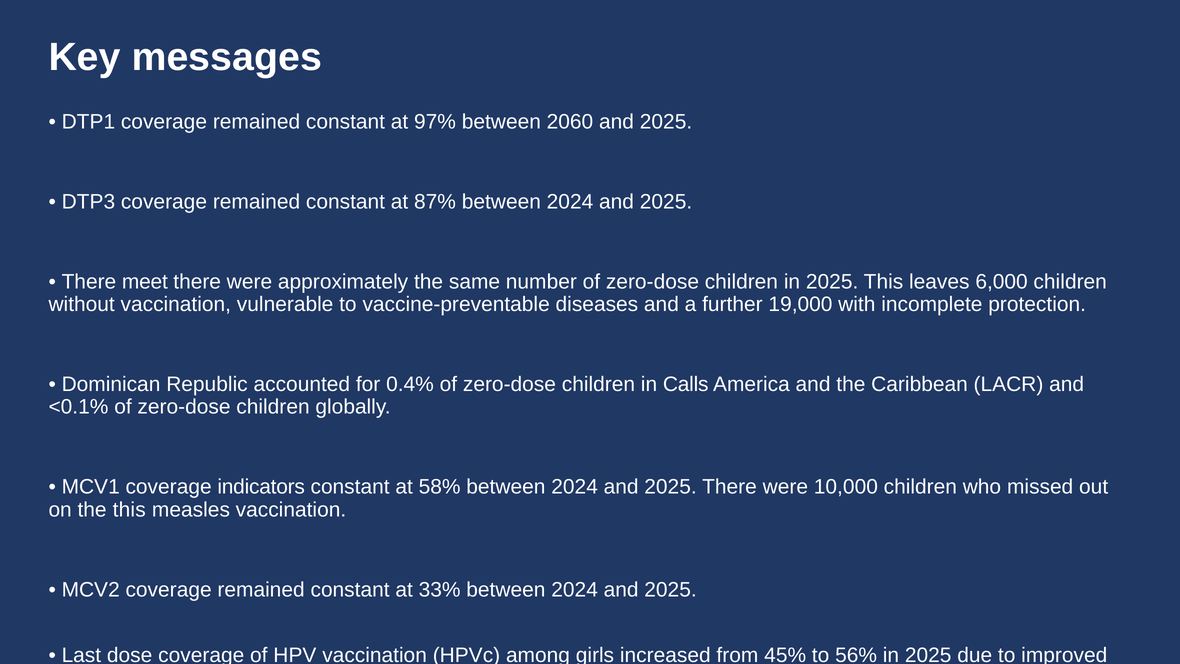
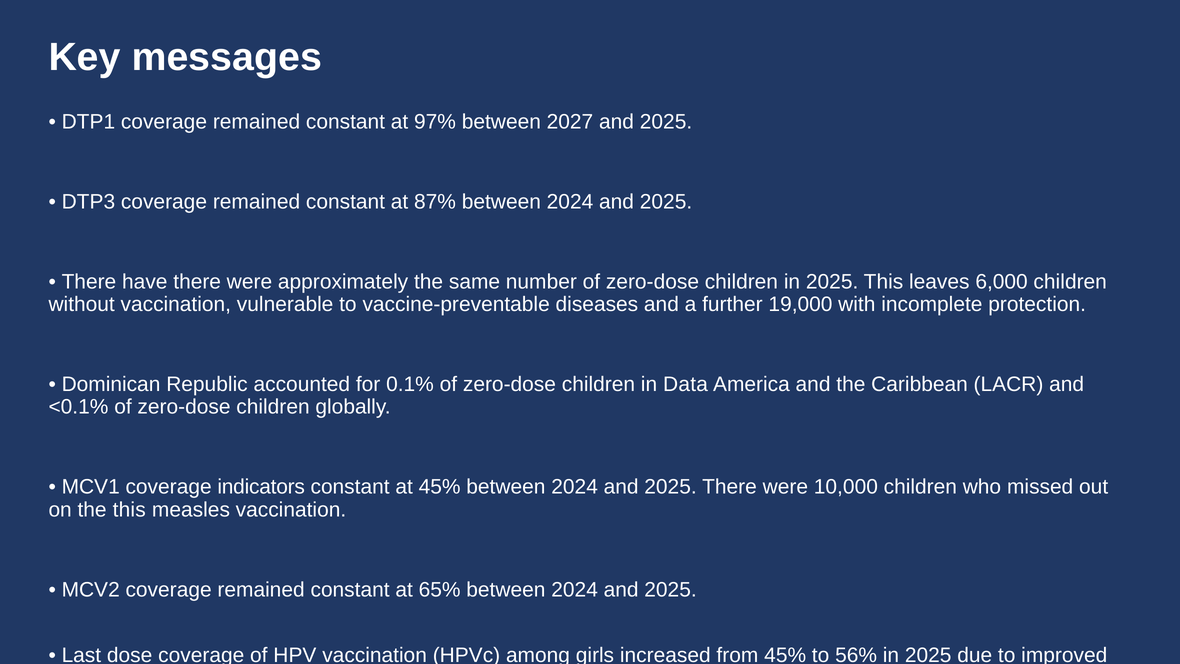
2060: 2060 -> 2027
meet: meet -> have
0.4%: 0.4% -> 0.1%
Calls: Calls -> Data
at 58%: 58% -> 45%
33%: 33% -> 65%
